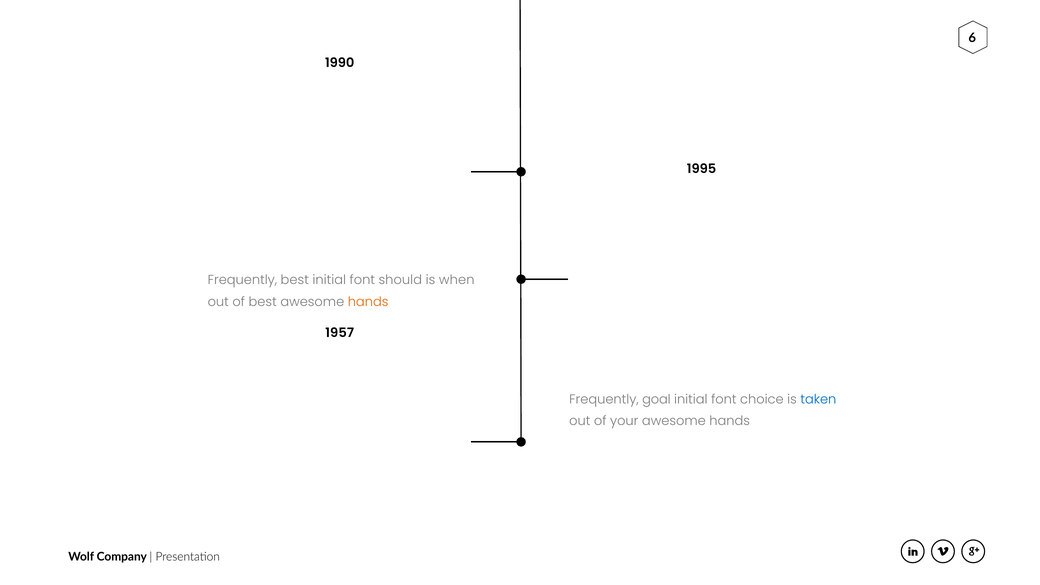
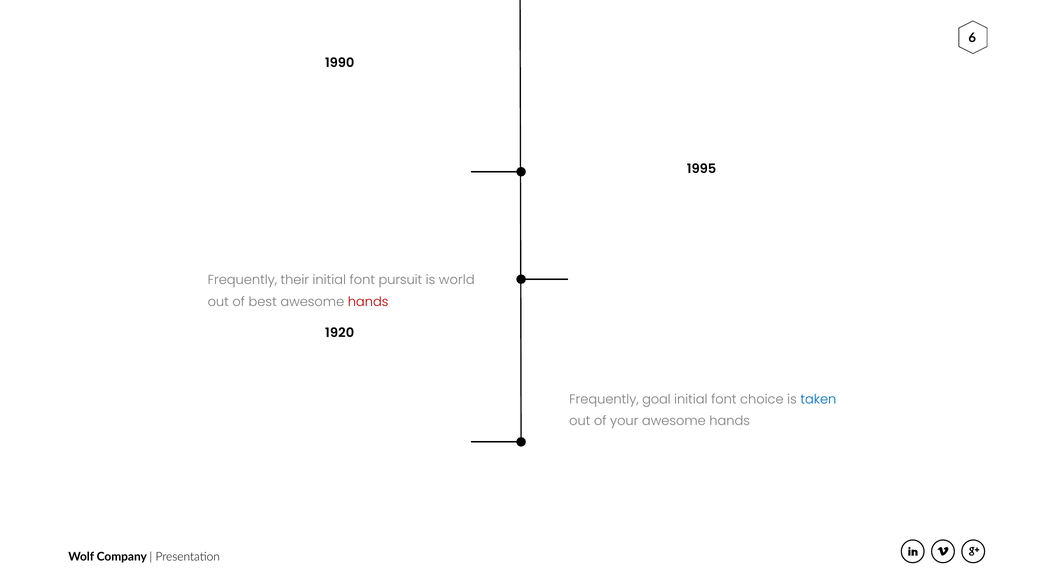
Frequently best: best -> their
should: should -> pursuit
when: when -> world
hands at (368, 302) colour: orange -> red
1957: 1957 -> 1920
